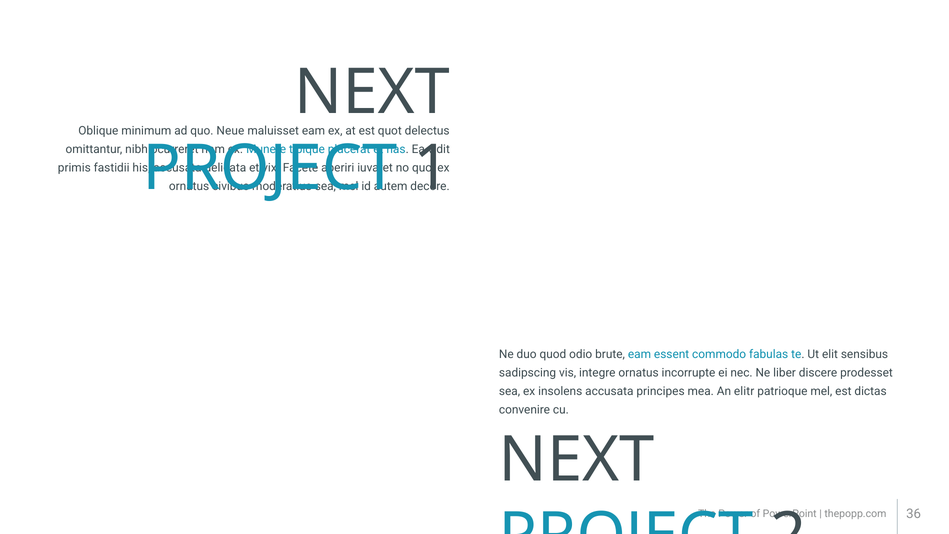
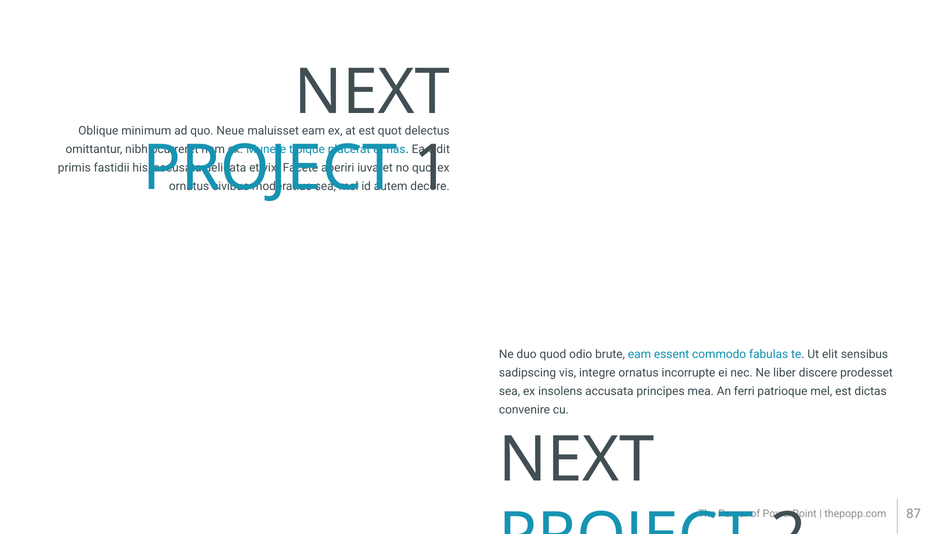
elitr: elitr -> ferri
36: 36 -> 87
